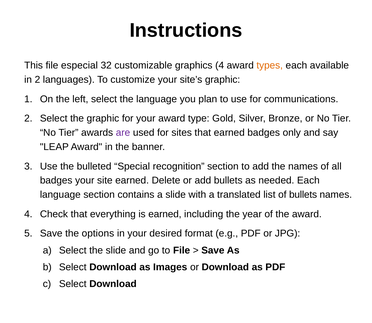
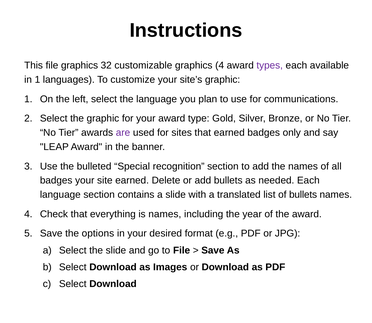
file especial: especial -> graphics
types colour: orange -> purple
in 2: 2 -> 1
is earned: earned -> names
